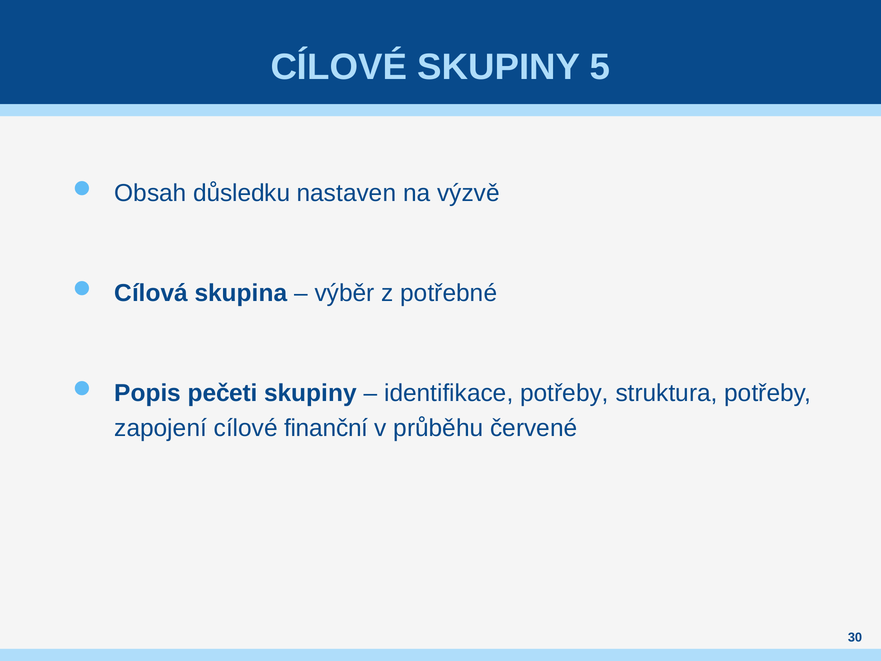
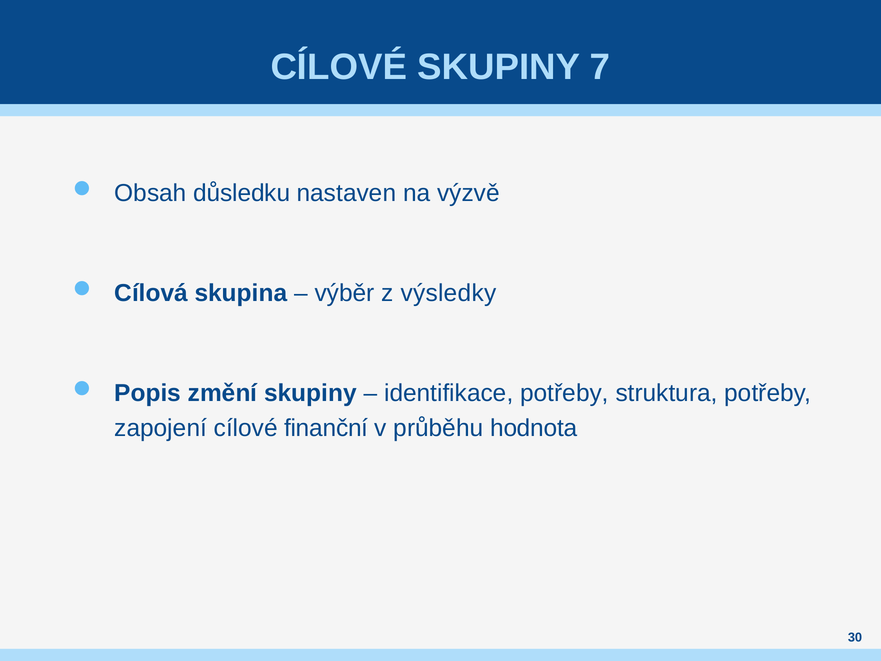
5: 5 -> 7
potřebné: potřebné -> výsledky
pečeti: pečeti -> změní
červené: červené -> hodnota
